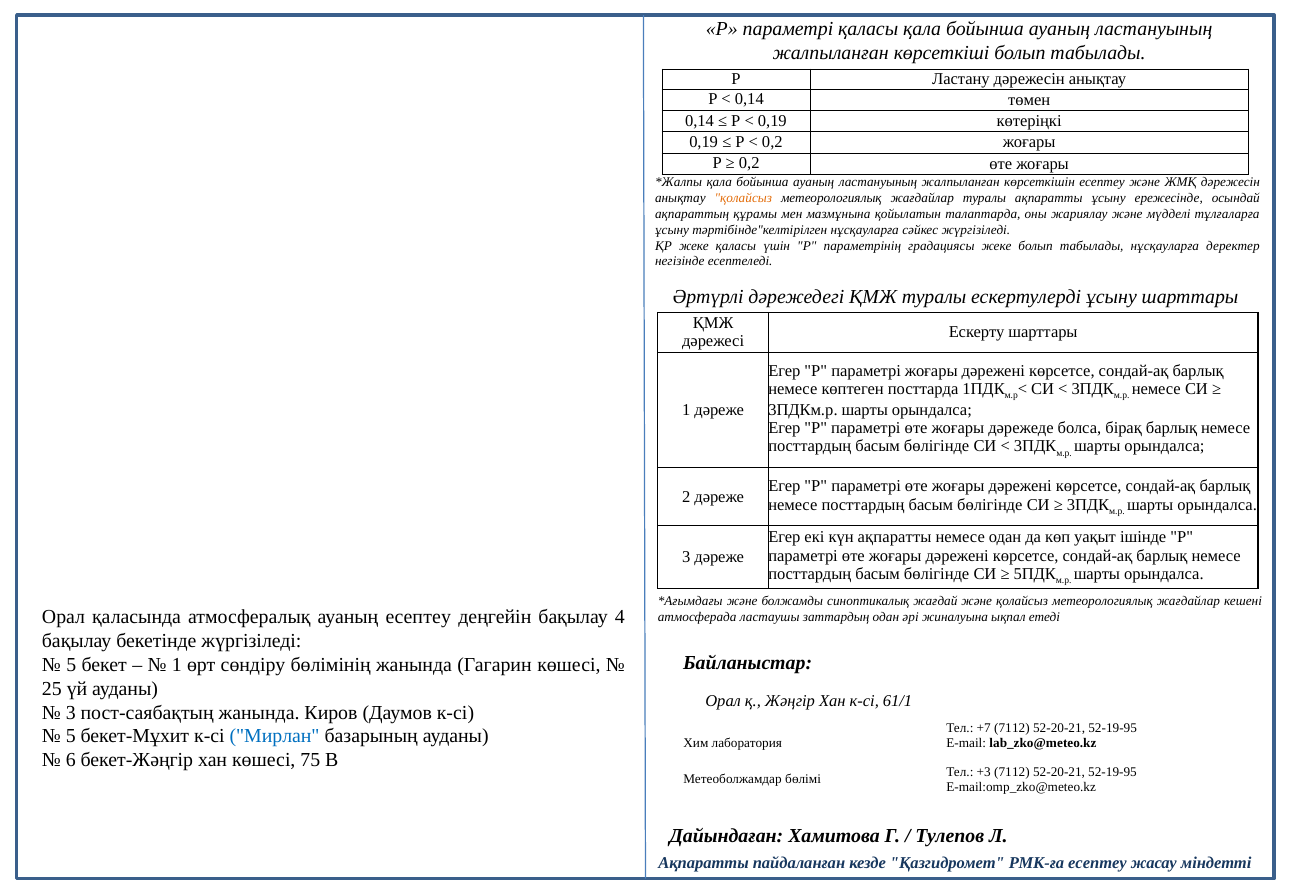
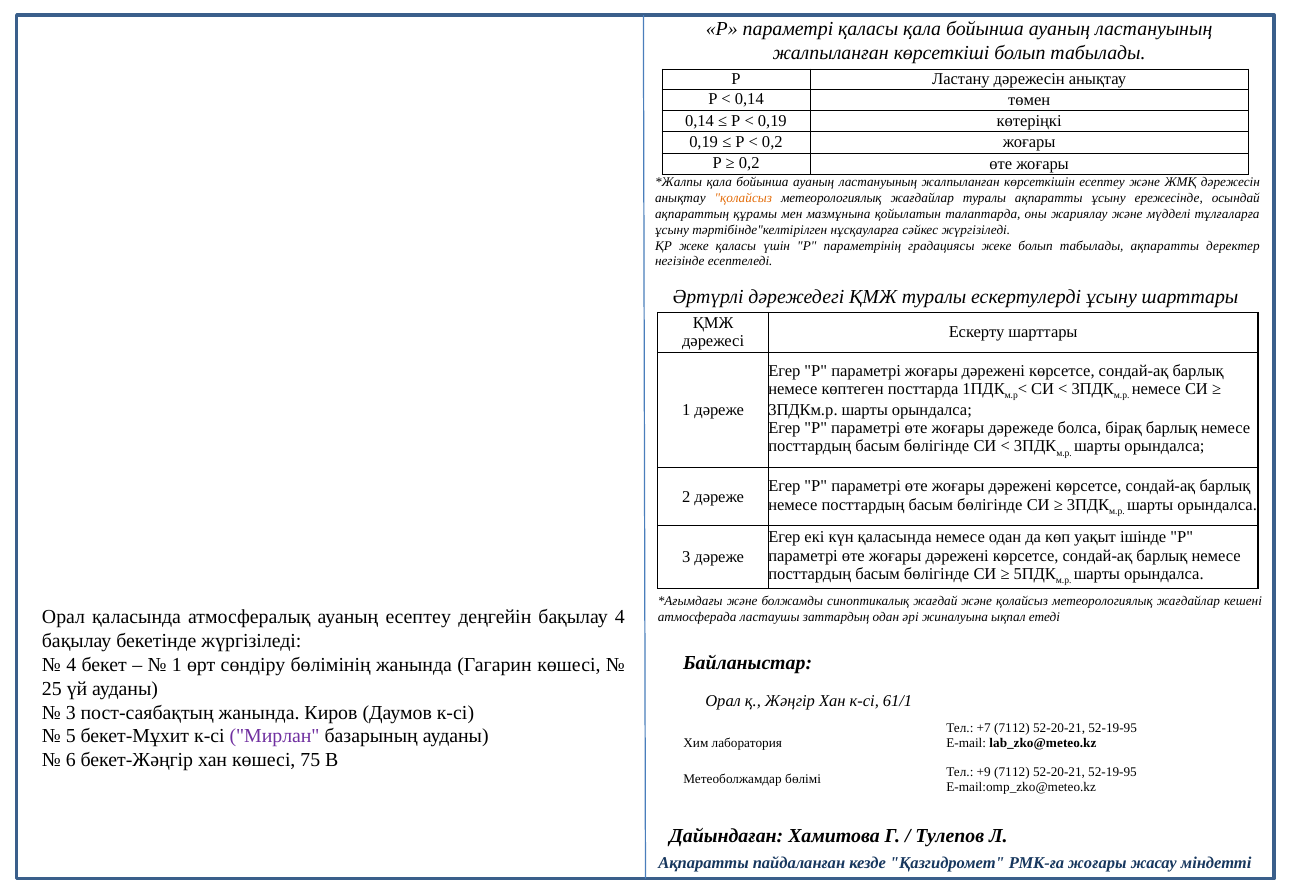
табылады нұсқауларға: нұсқауларға -> ақпаратты
күн ақпаратты: ақпаратты -> қаласында
5 at (71, 665): 5 -> 4
Мирлан colour: blue -> purple
+3: +3 -> +9
РМК-ға есептеу: есептеу -> жоғары
